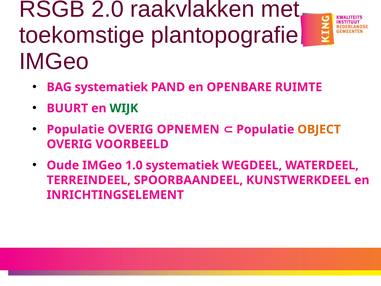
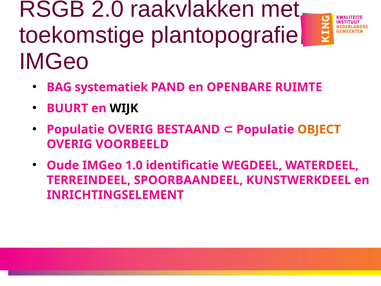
WIJK colour: green -> black
OPNEMEN: OPNEMEN -> BESTAAND
1.0 systematiek: systematiek -> identificatie
